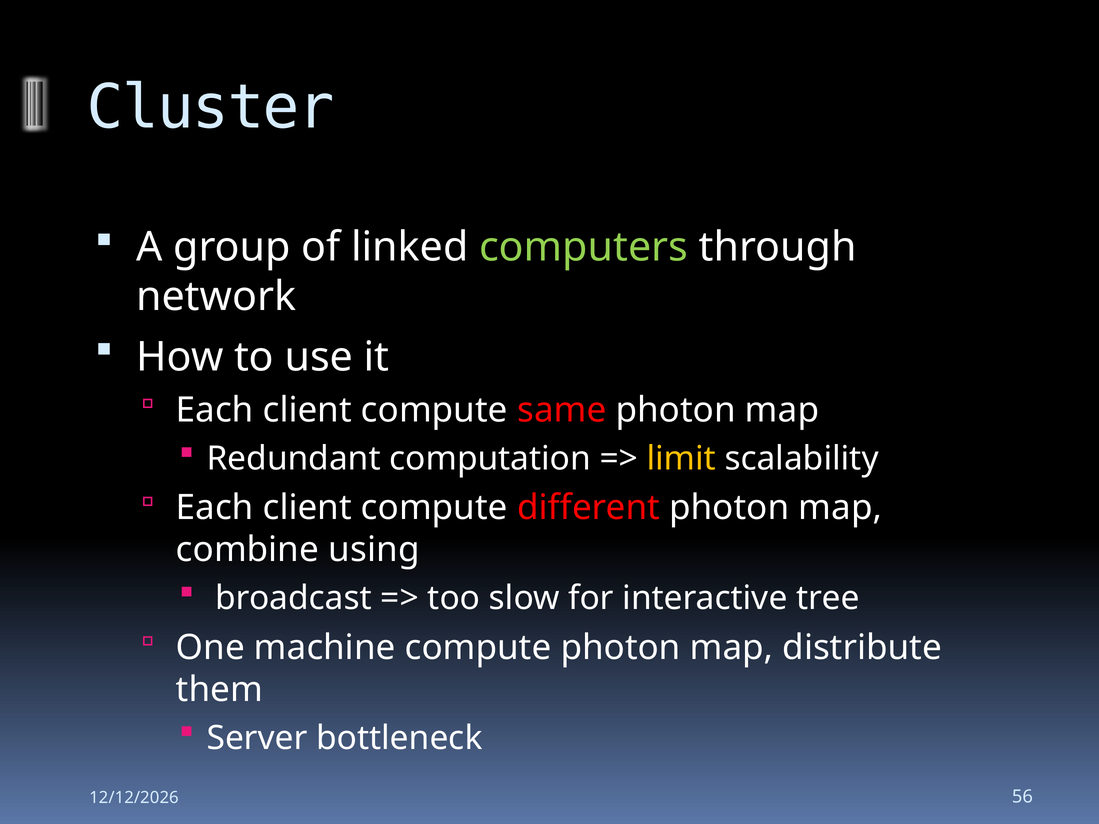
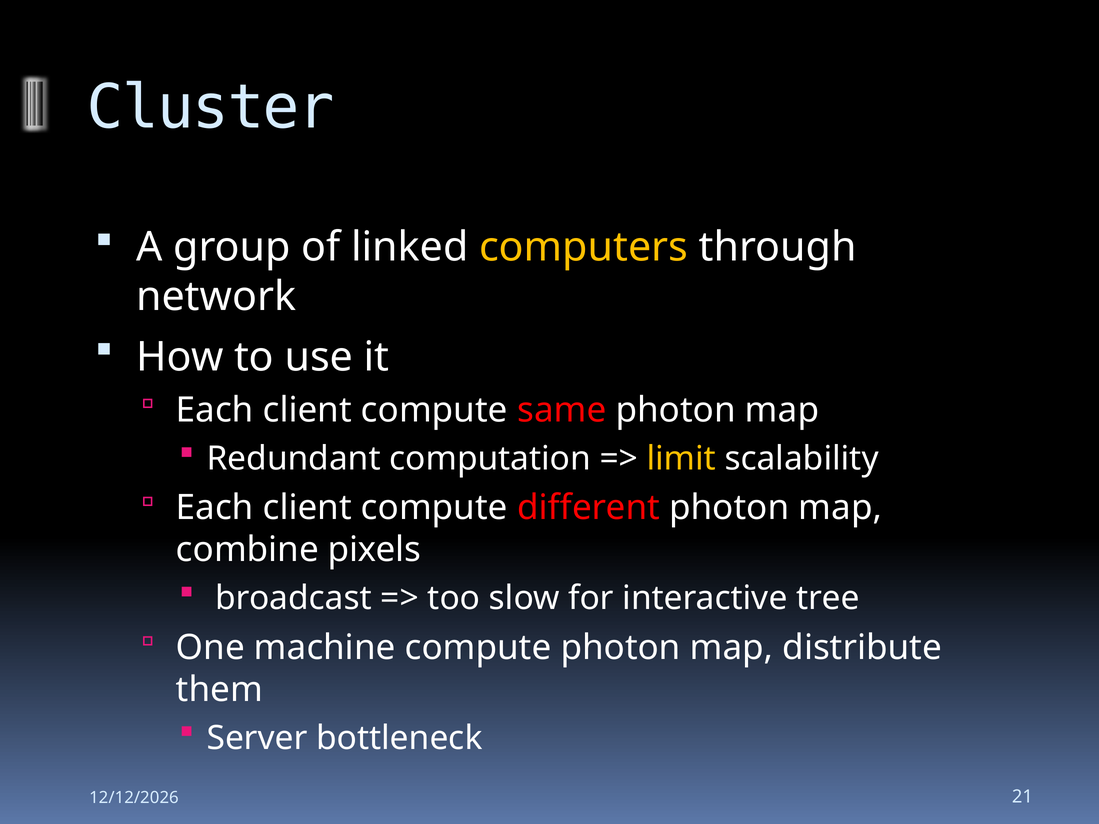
computers colour: light green -> yellow
using: using -> pixels
56: 56 -> 21
